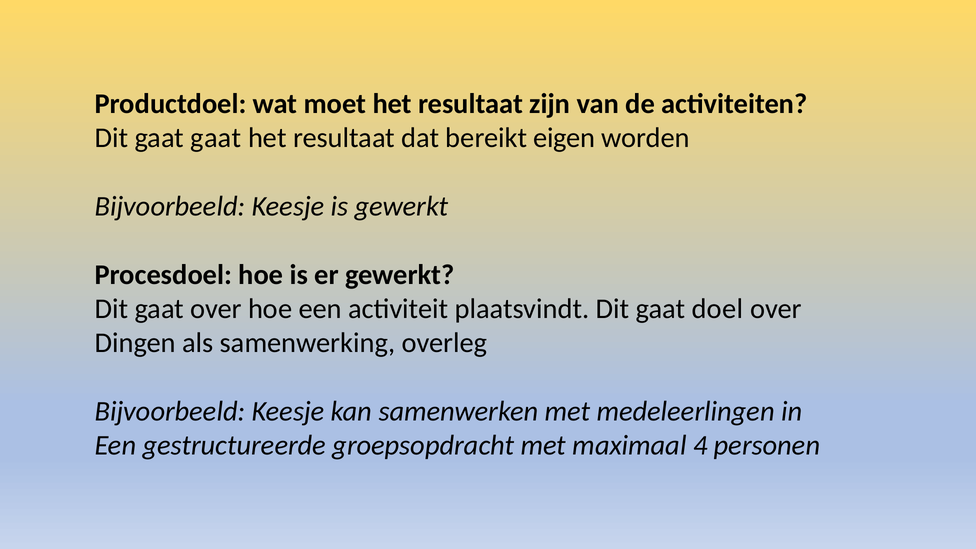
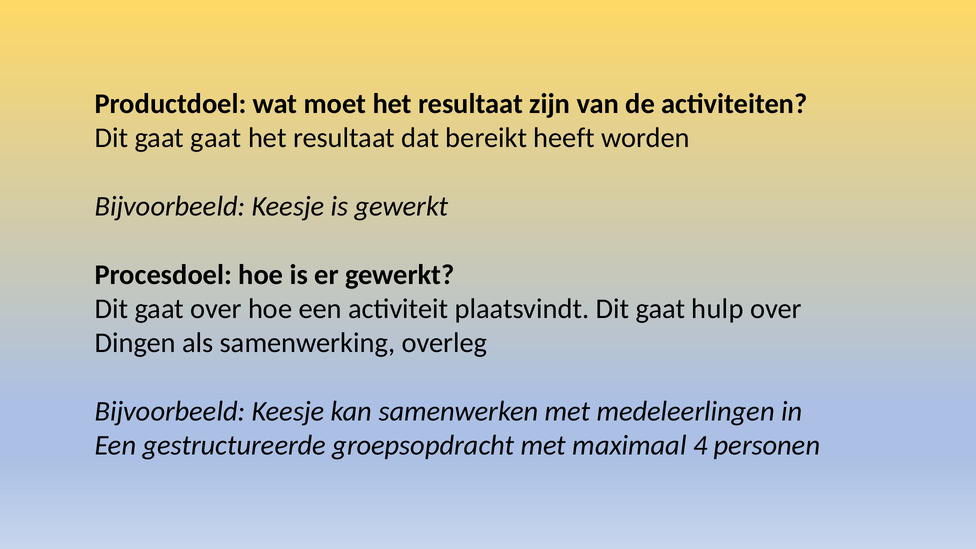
eigen: eigen -> heeft
doel: doel -> hulp
